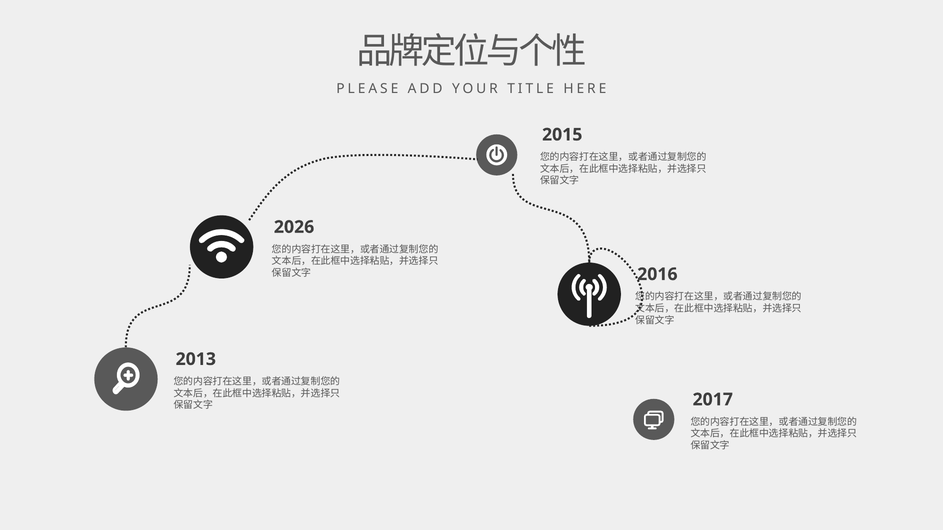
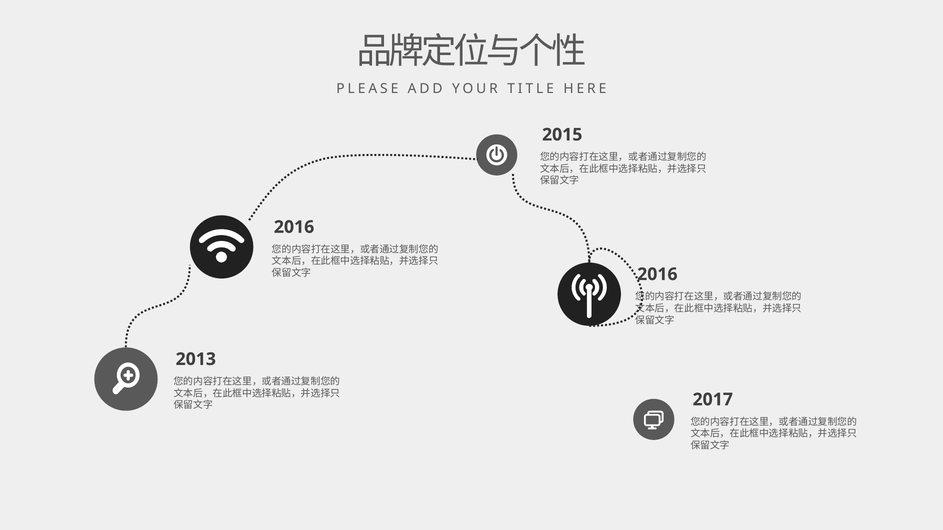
2026 at (294, 227): 2026 -> 2016
